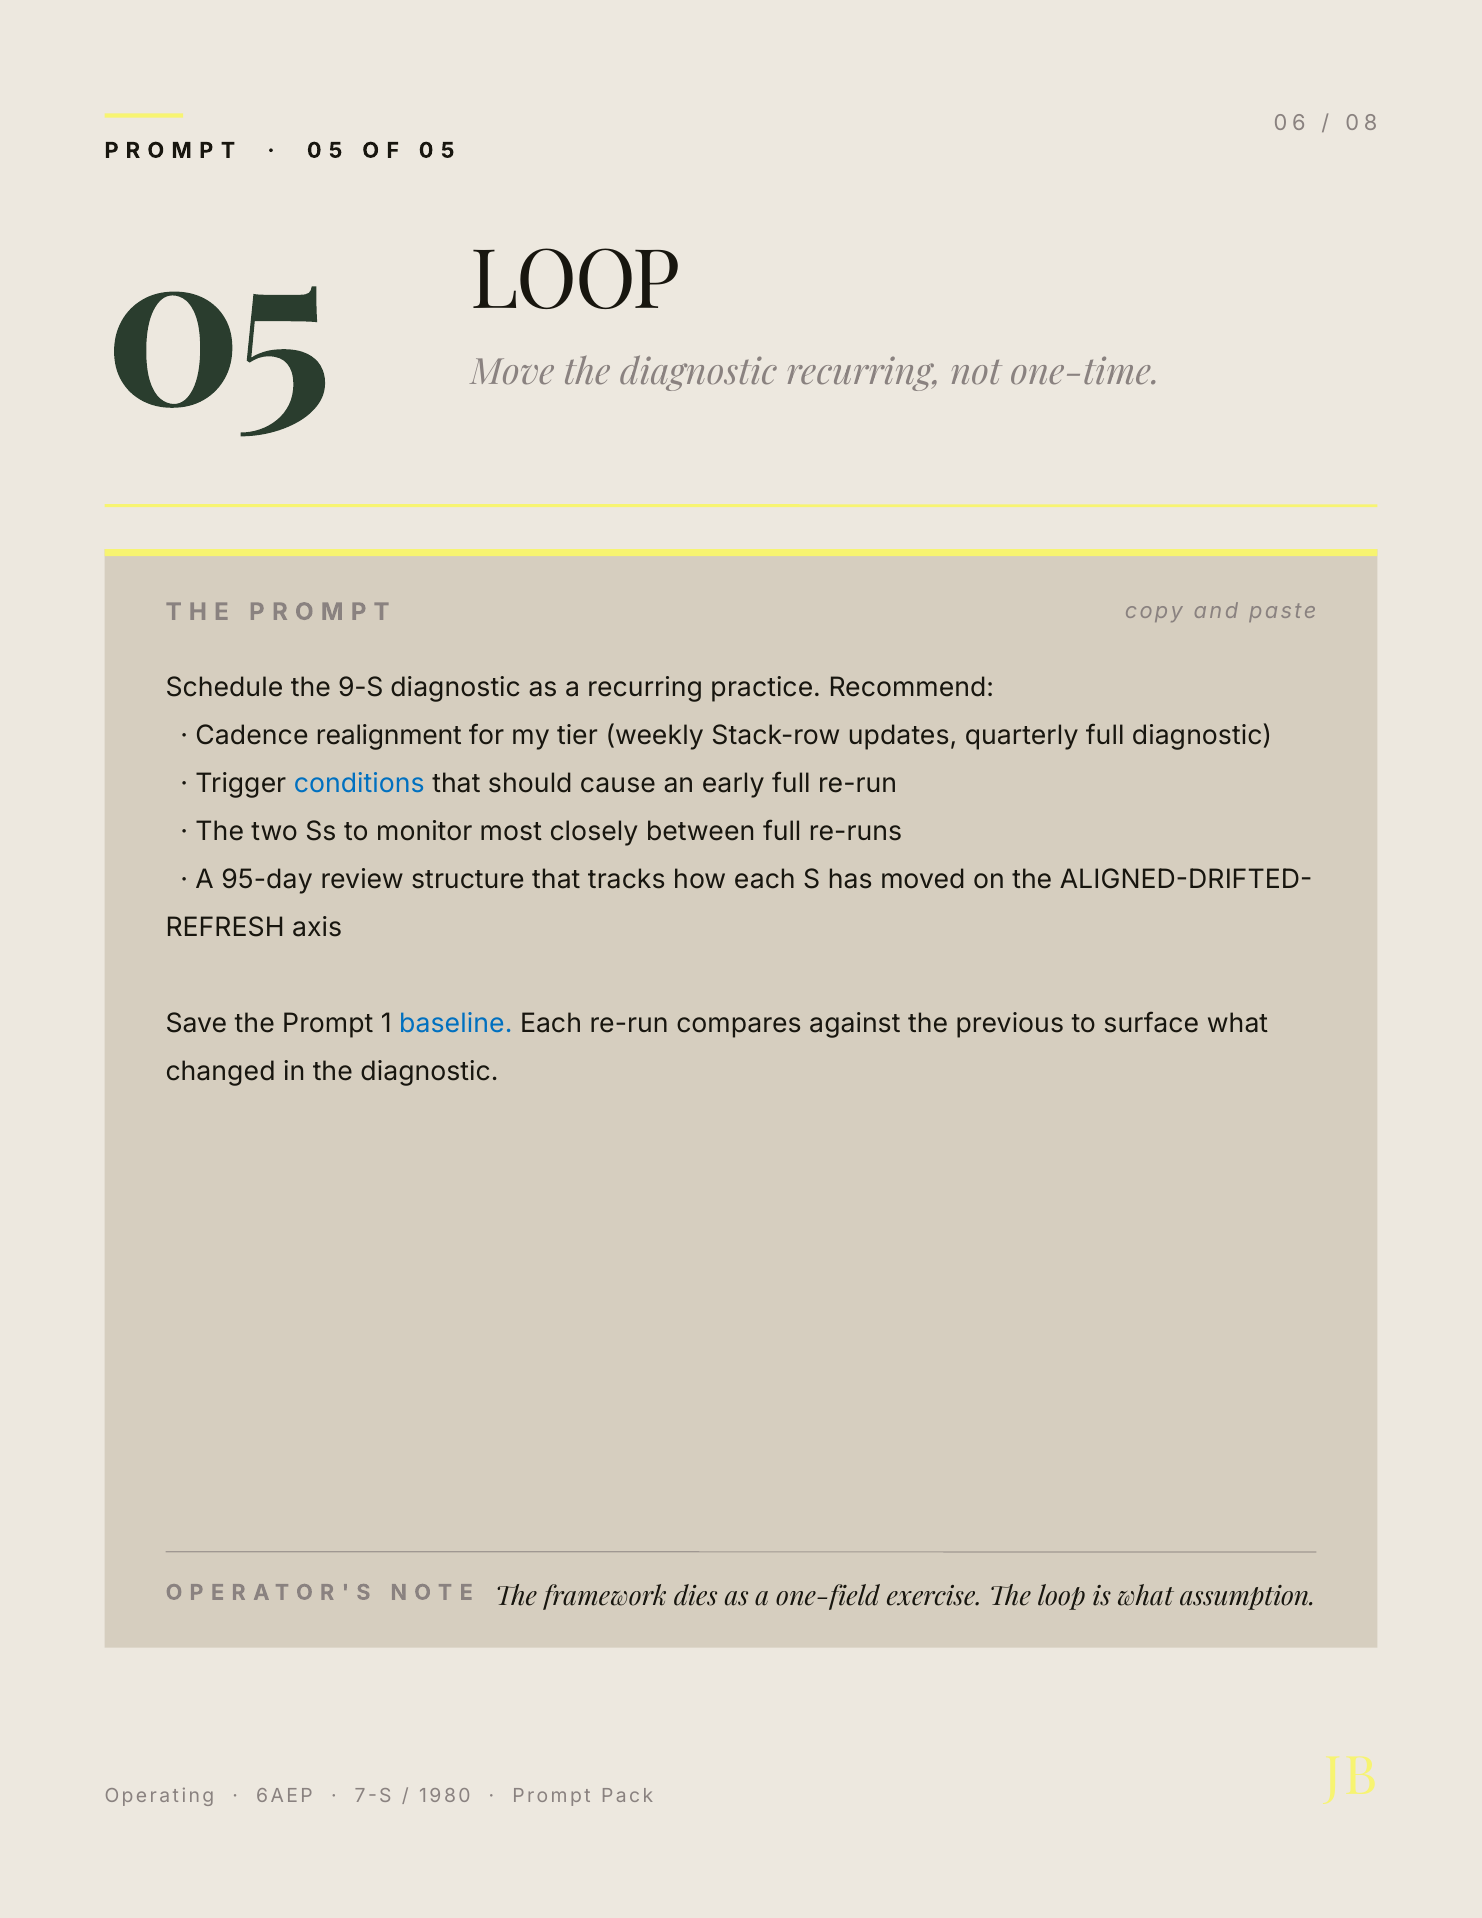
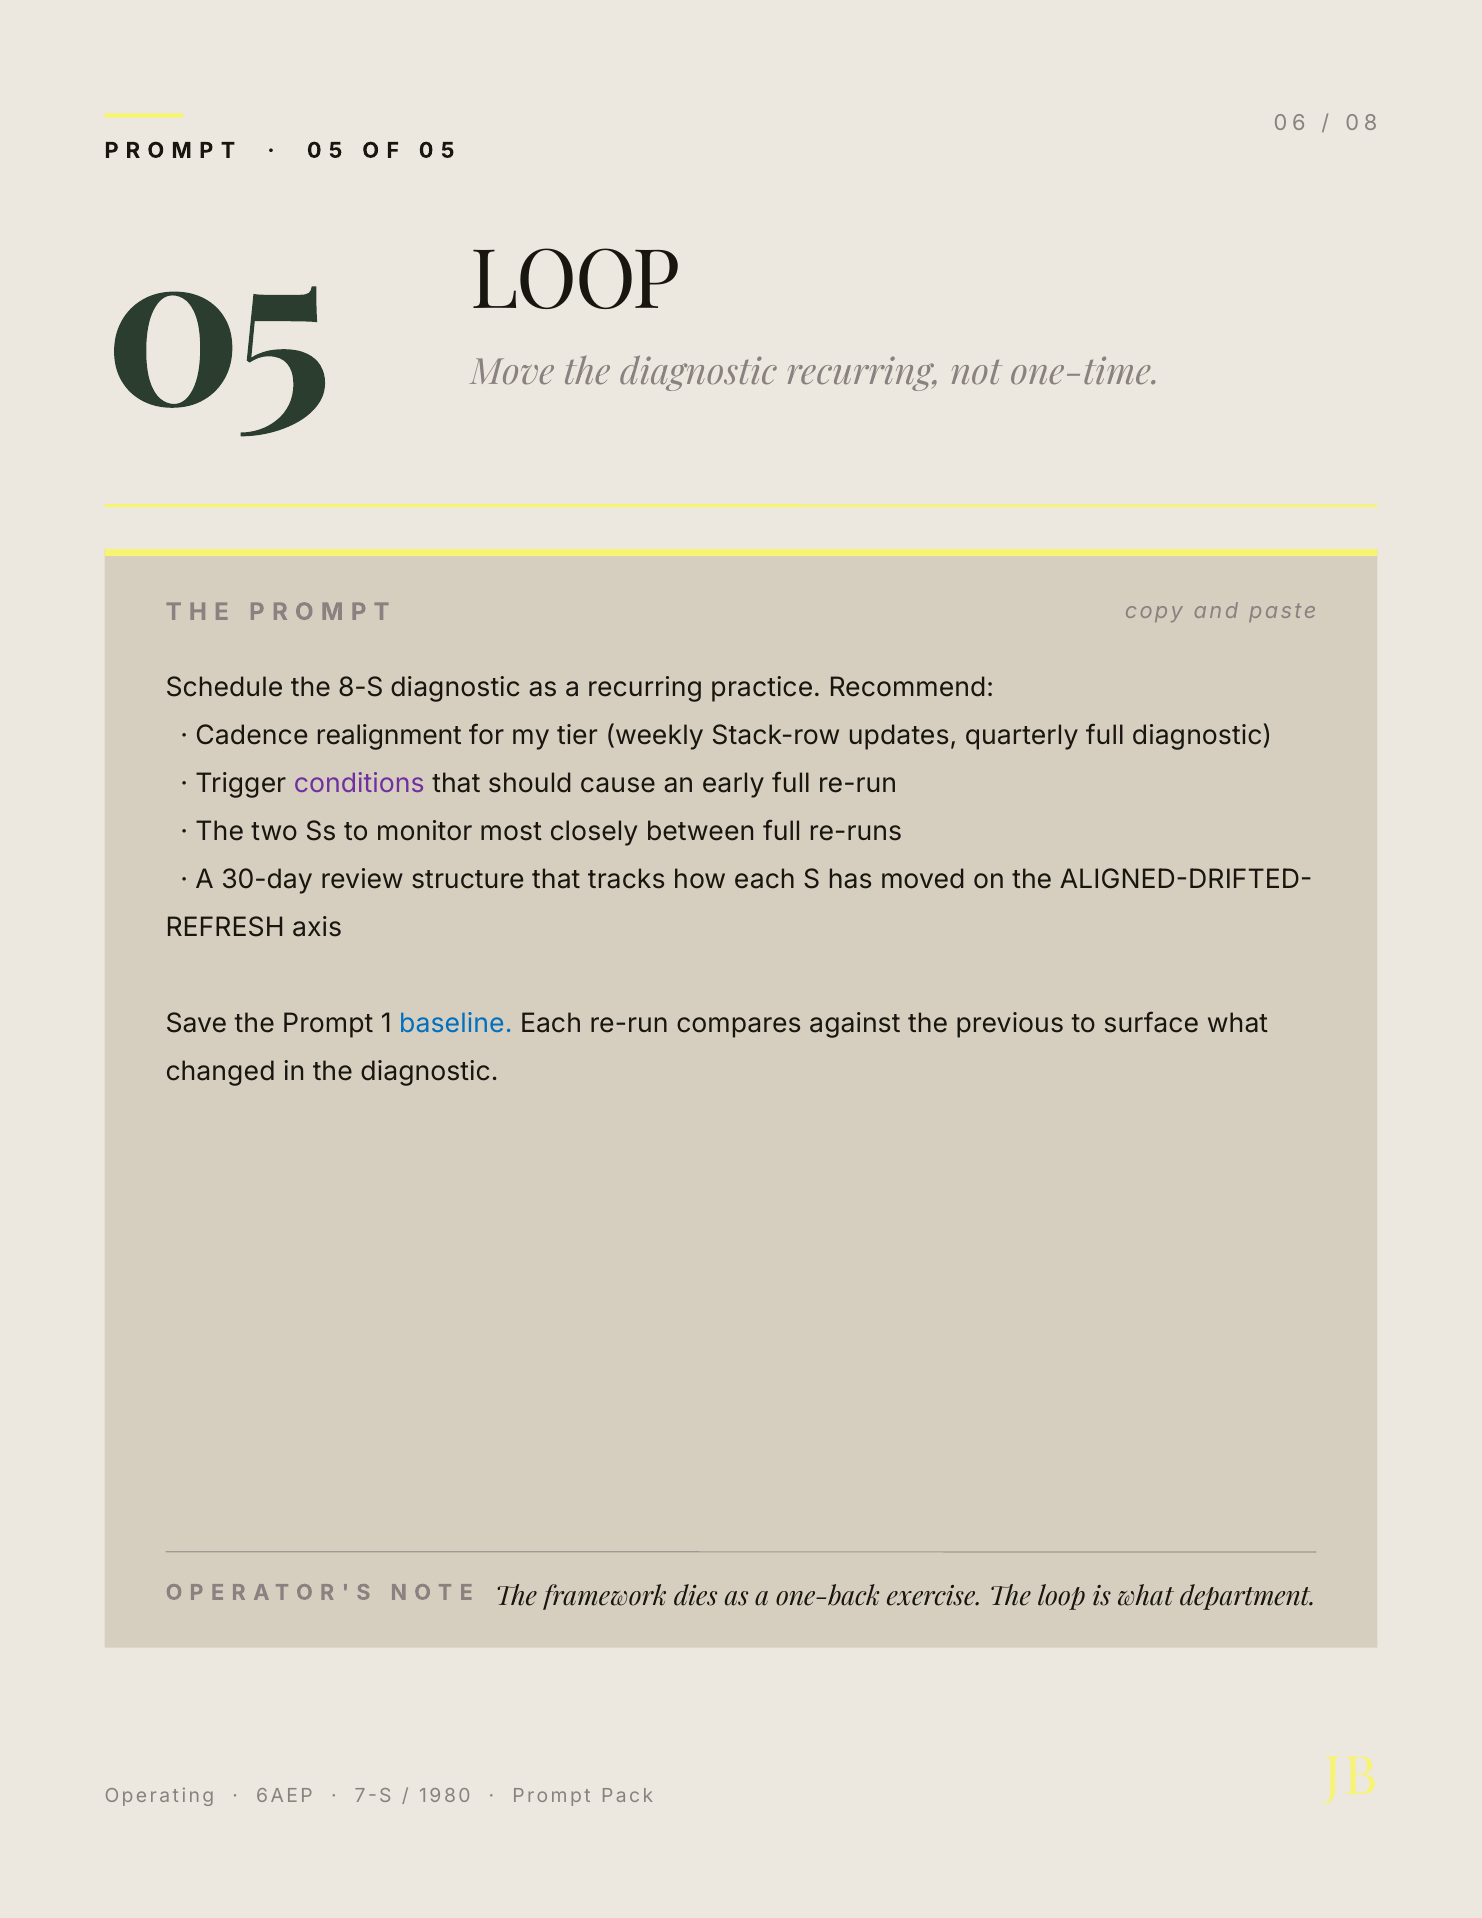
9-S: 9-S -> 8-S
conditions colour: blue -> purple
95-day: 95-day -> 30-day
one-field: one-field -> one-back
assumption: assumption -> department
